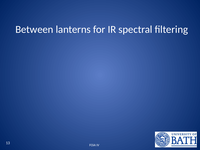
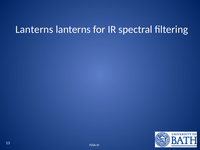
Between at (34, 30): Between -> Lanterns
